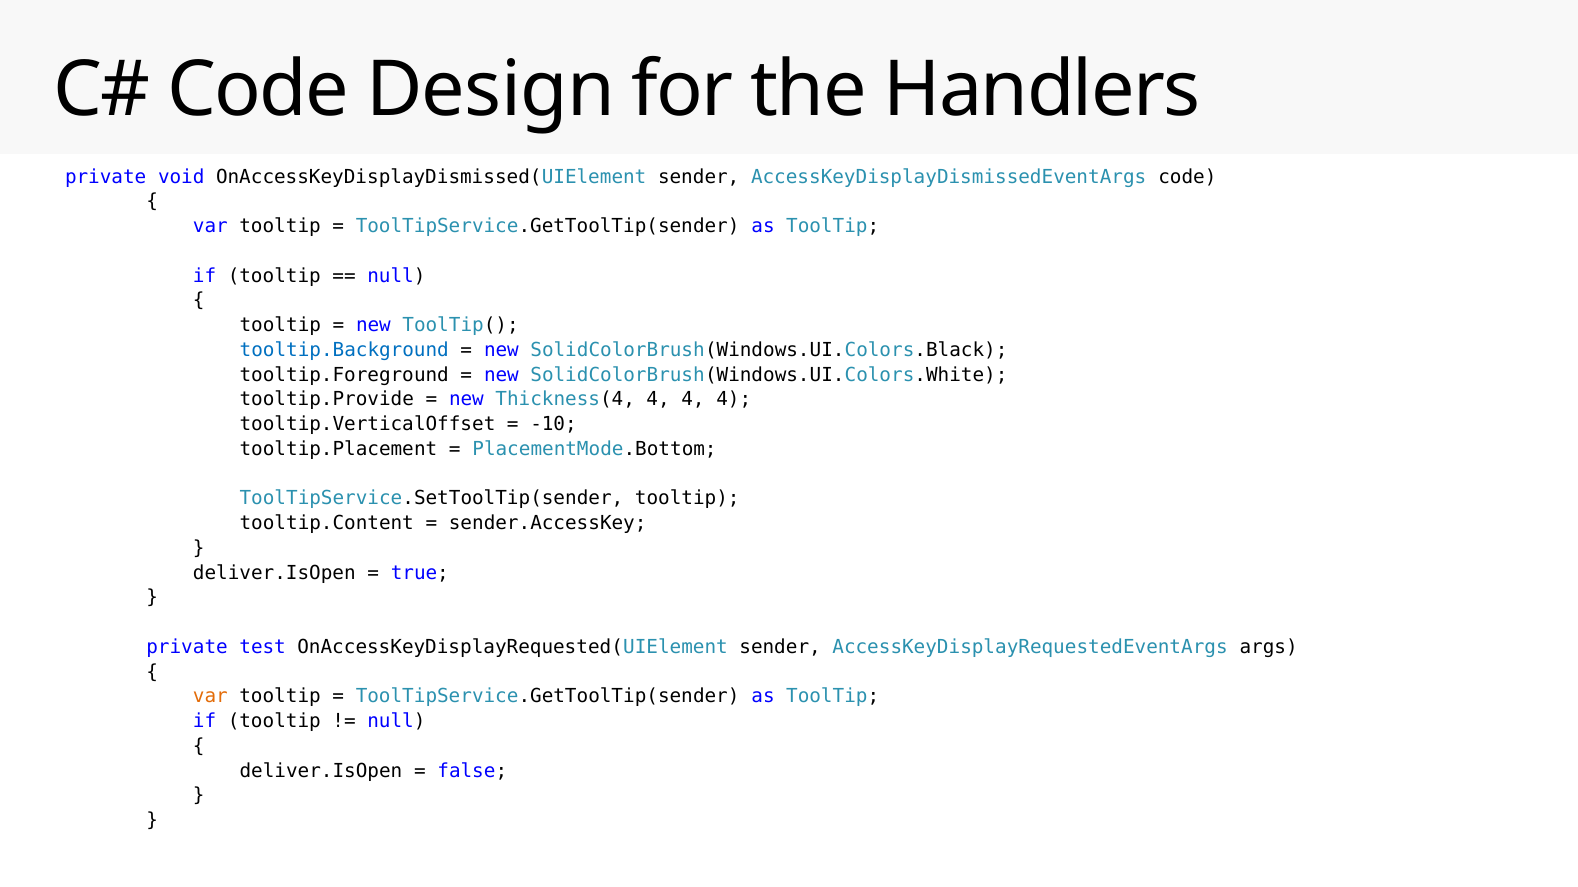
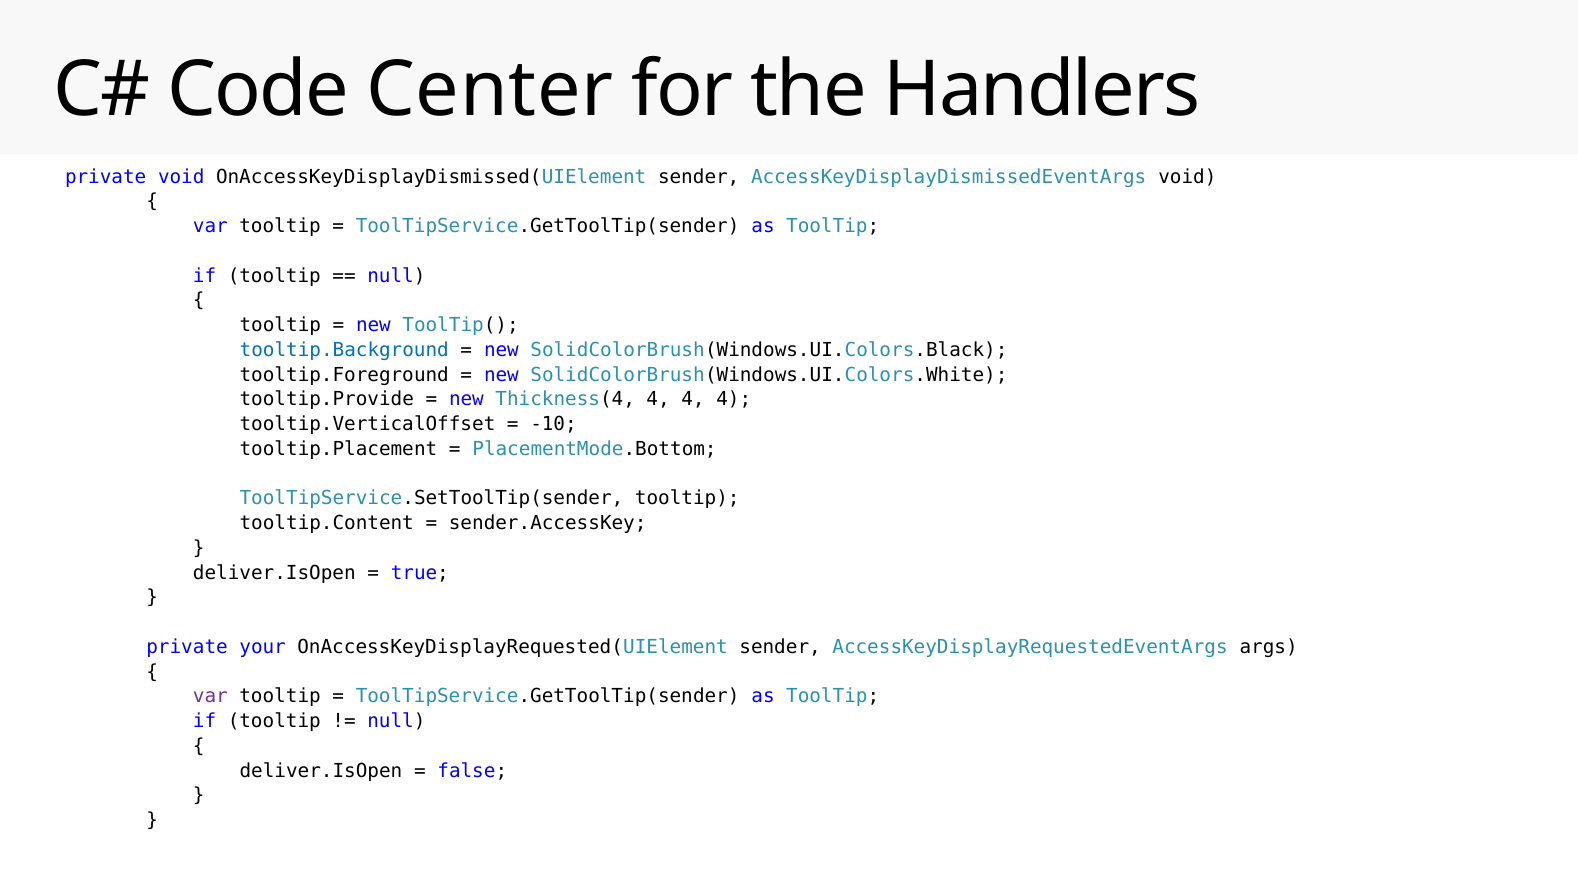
Design: Design -> Center
AccessKeyDisplayDismissedEventArgs code: code -> void
test: test -> your
var at (210, 697) colour: orange -> purple
